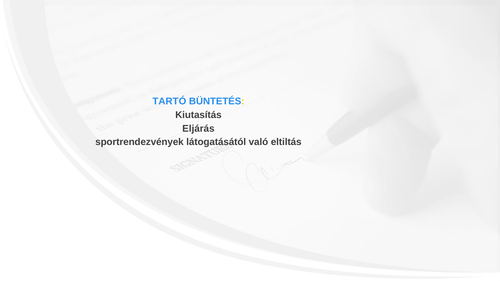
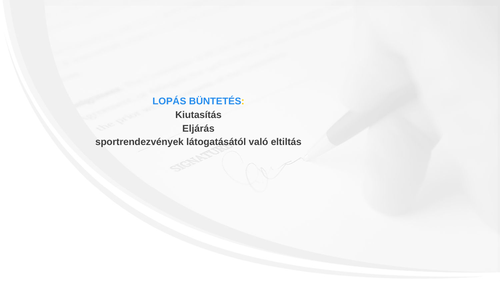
TARTÓ: TARTÓ -> LOPÁS
